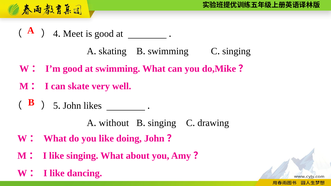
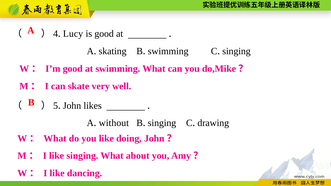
Meet: Meet -> Lucy
